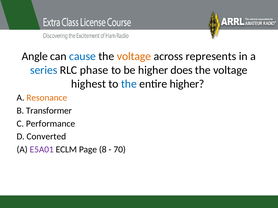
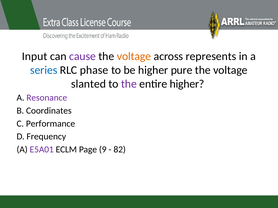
Angle: Angle -> Input
cause colour: blue -> purple
does: does -> pure
highest: highest -> slanted
the at (129, 84) colour: blue -> purple
Resonance colour: orange -> purple
Transformer: Transformer -> Coordinates
Converted: Converted -> Frequency
8: 8 -> 9
70: 70 -> 82
